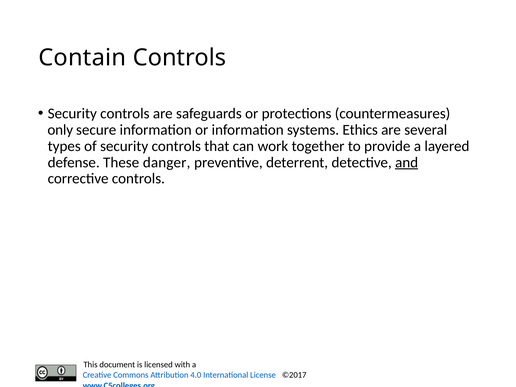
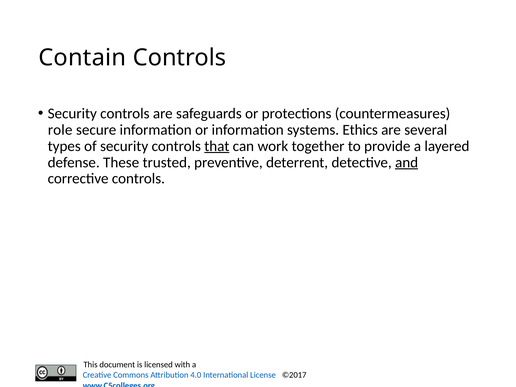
only: only -> role
that underline: none -> present
danger: danger -> trusted
